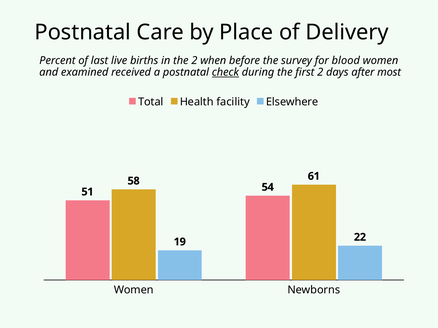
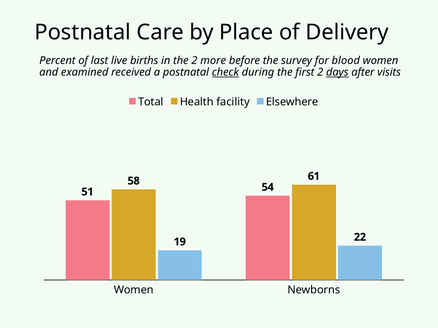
when: when -> more
days underline: none -> present
most: most -> visits
